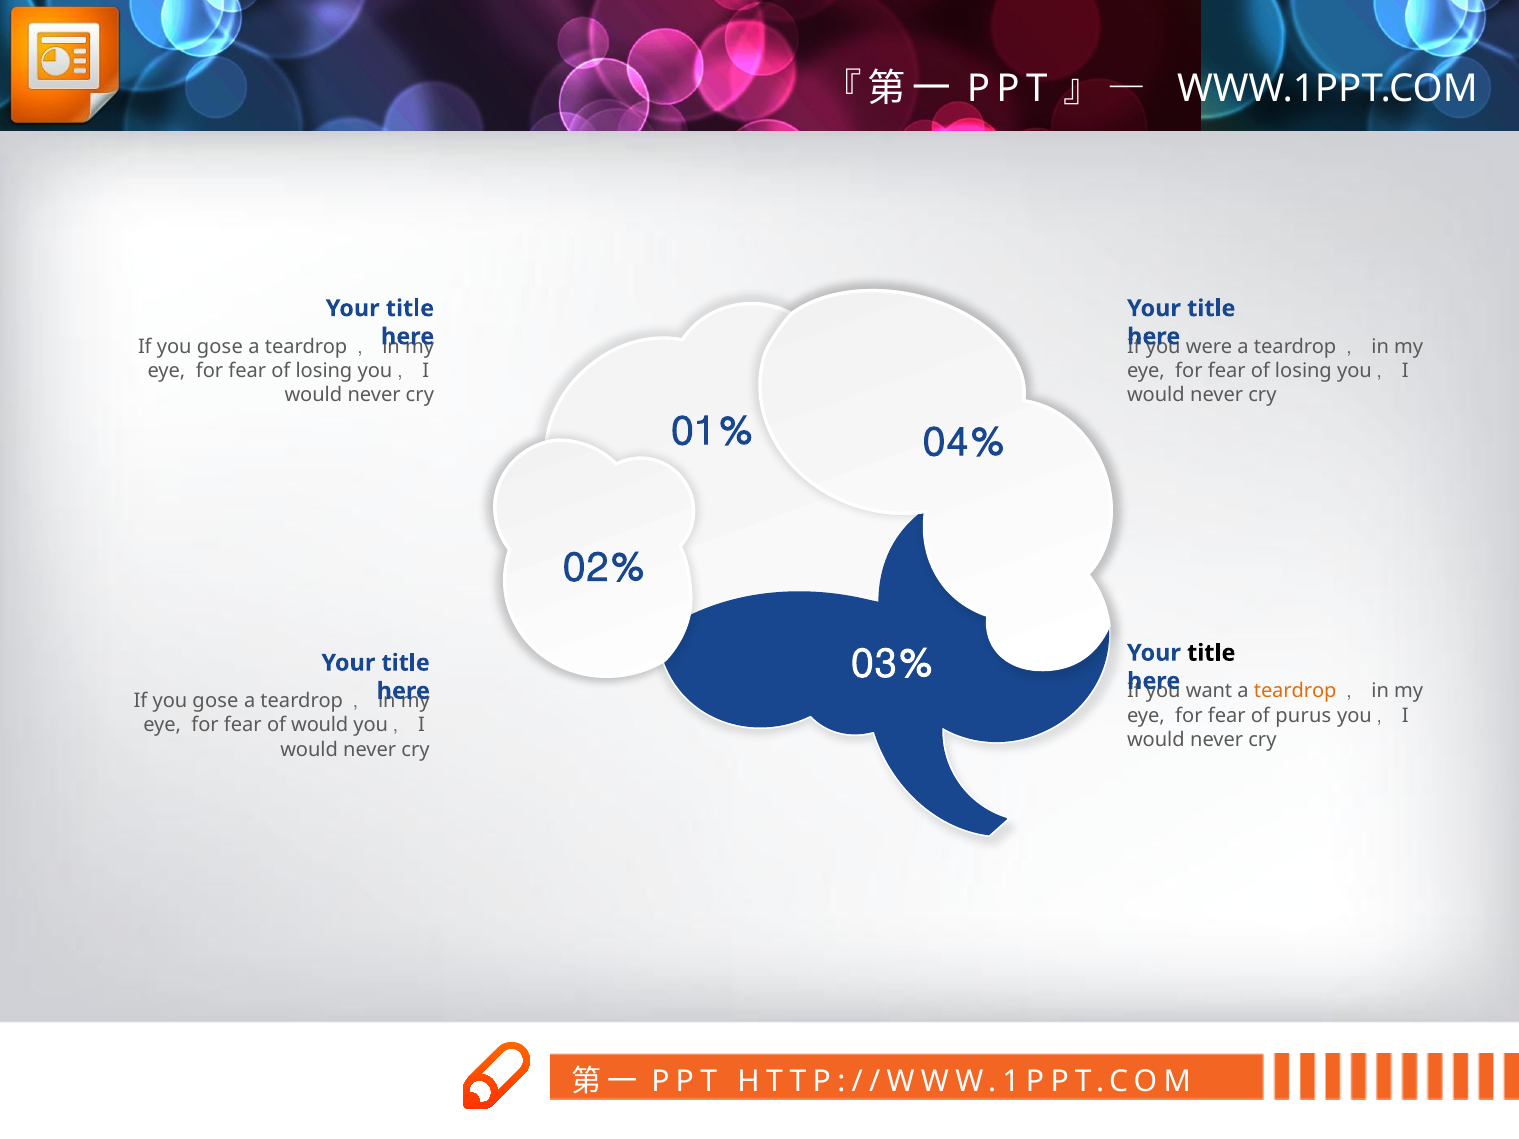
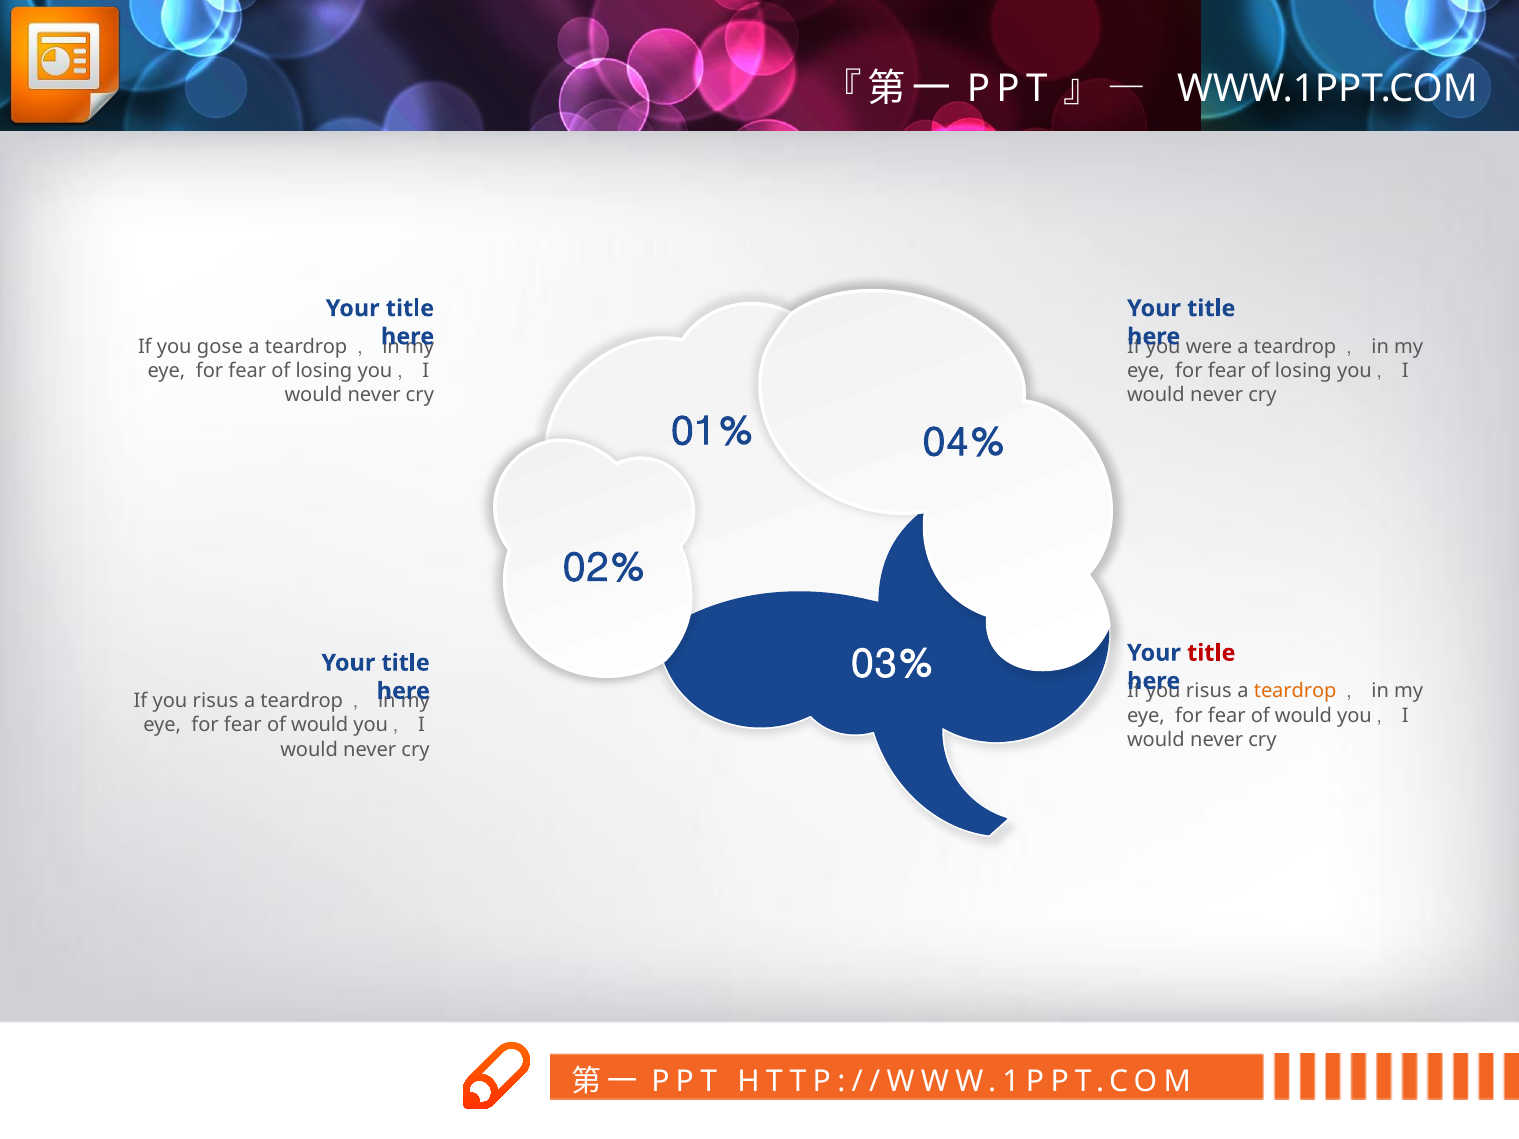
title at (1211, 653) colour: black -> red
want at (1209, 691): want -> risus
gose at (216, 701): gose -> risus
purus at (1303, 715): purus -> would
